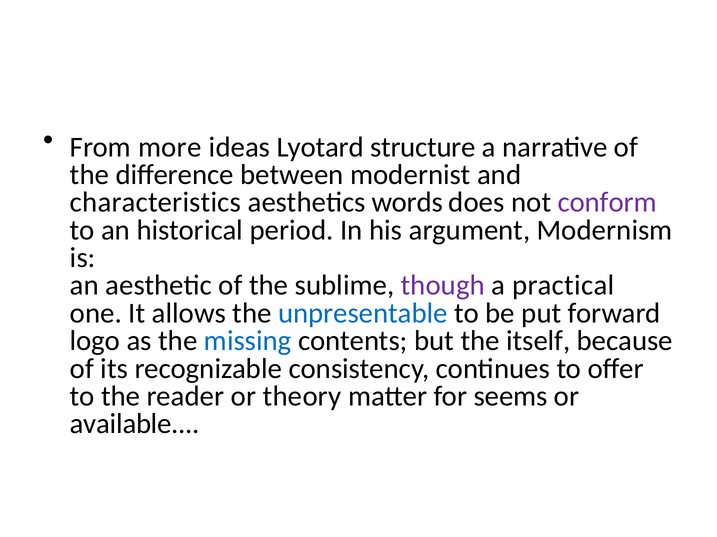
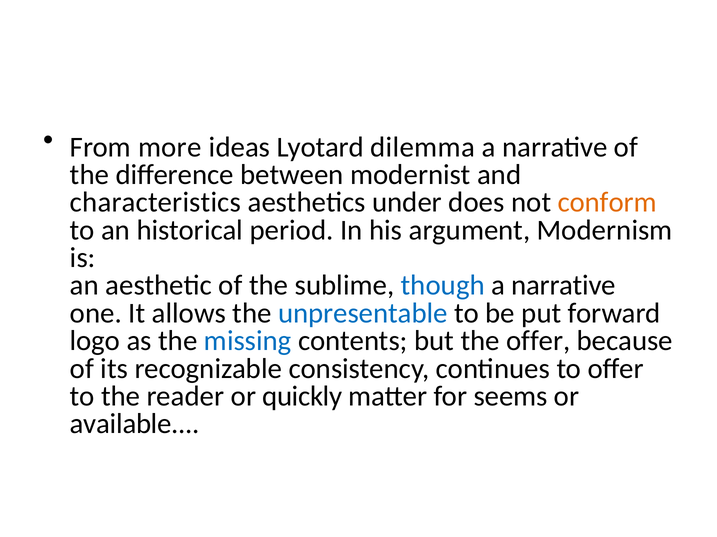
structure: structure -> dilemma
words: words -> under
conform colour: purple -> orange
though colour: purple -> blue
practical at (563, 286): practical -> narrative
the itself: itself -> offer
theory: theory -> quickly
